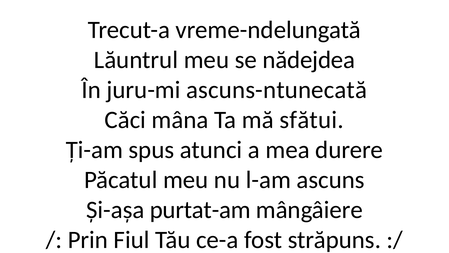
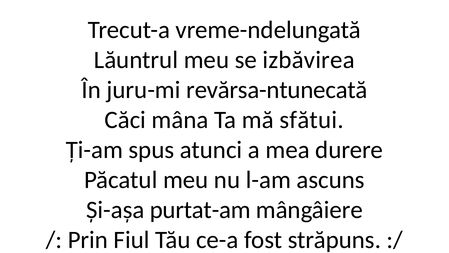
nădejdea: nădejdea -> izbăvirea
ascuns-ntunecată: ascuns-ntunecată -> revărsa-ntunecată
